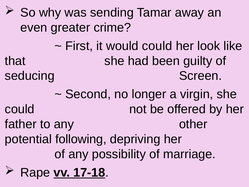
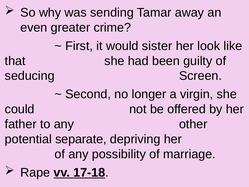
would could: could -> sister
following: following -> separate
